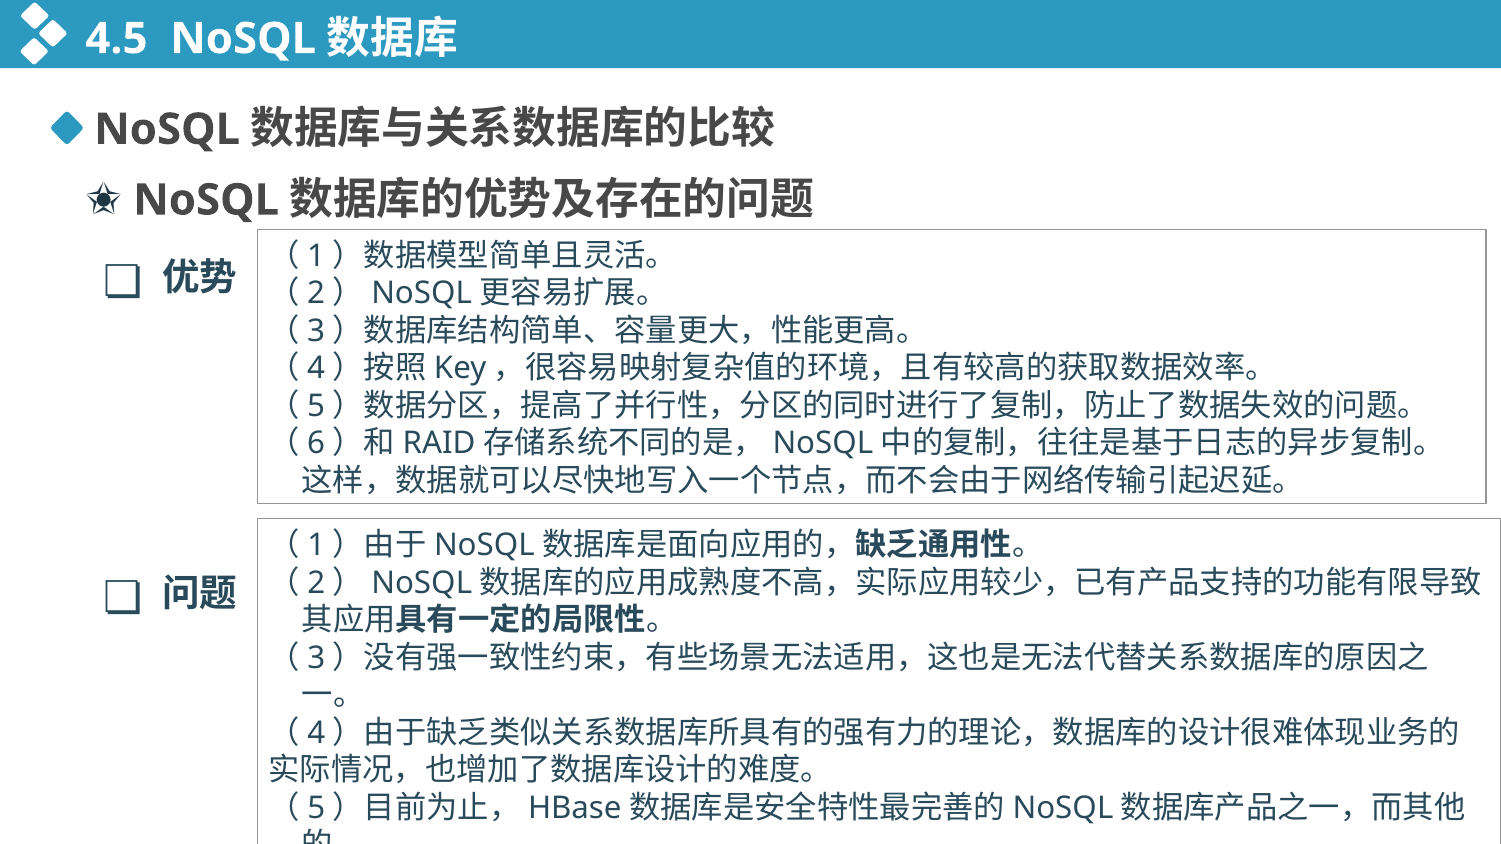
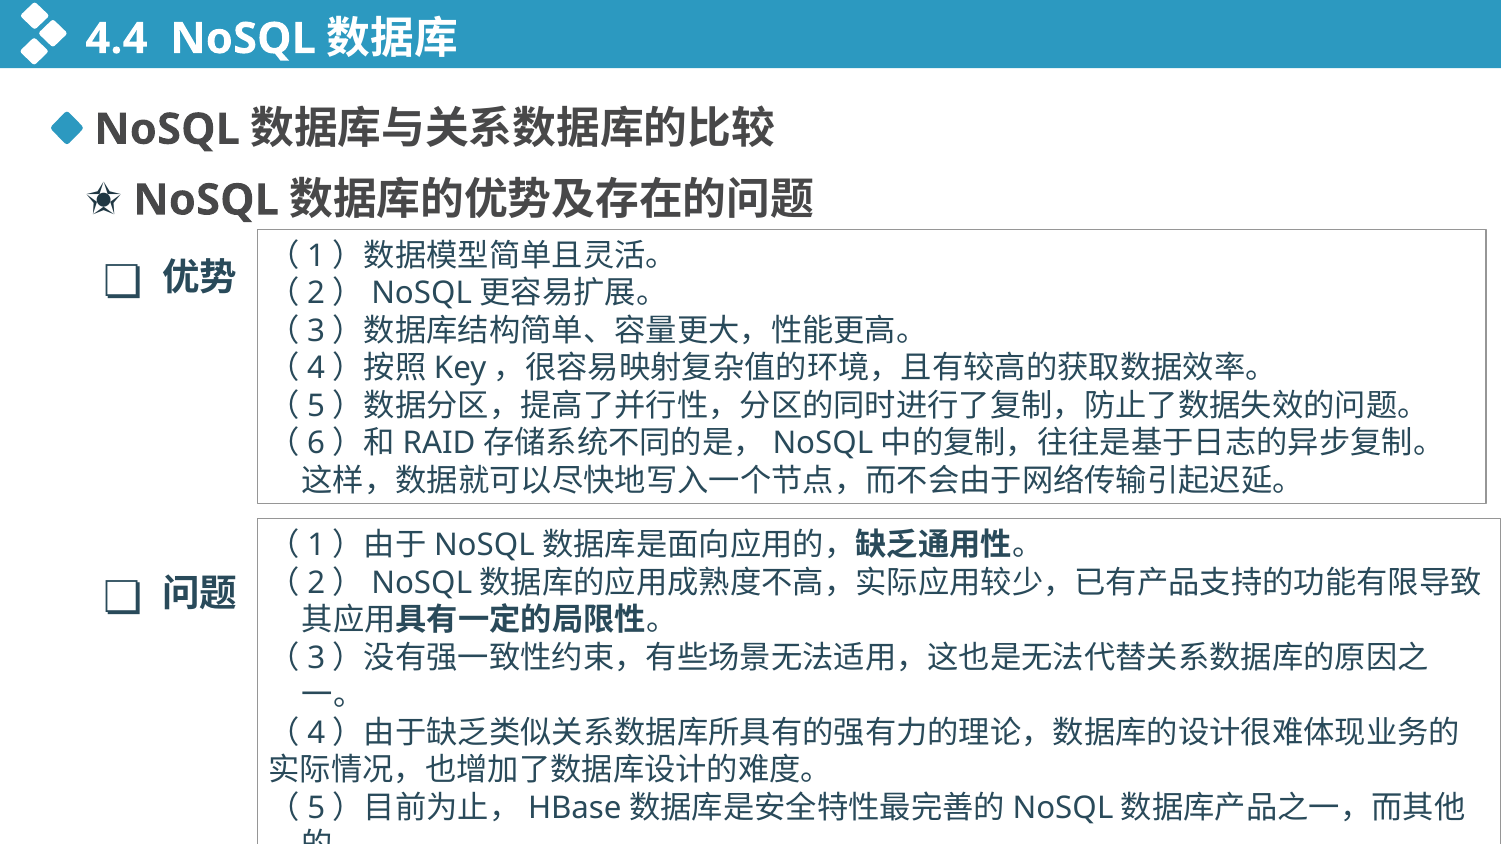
4.5: 4.5 -> 4.4
